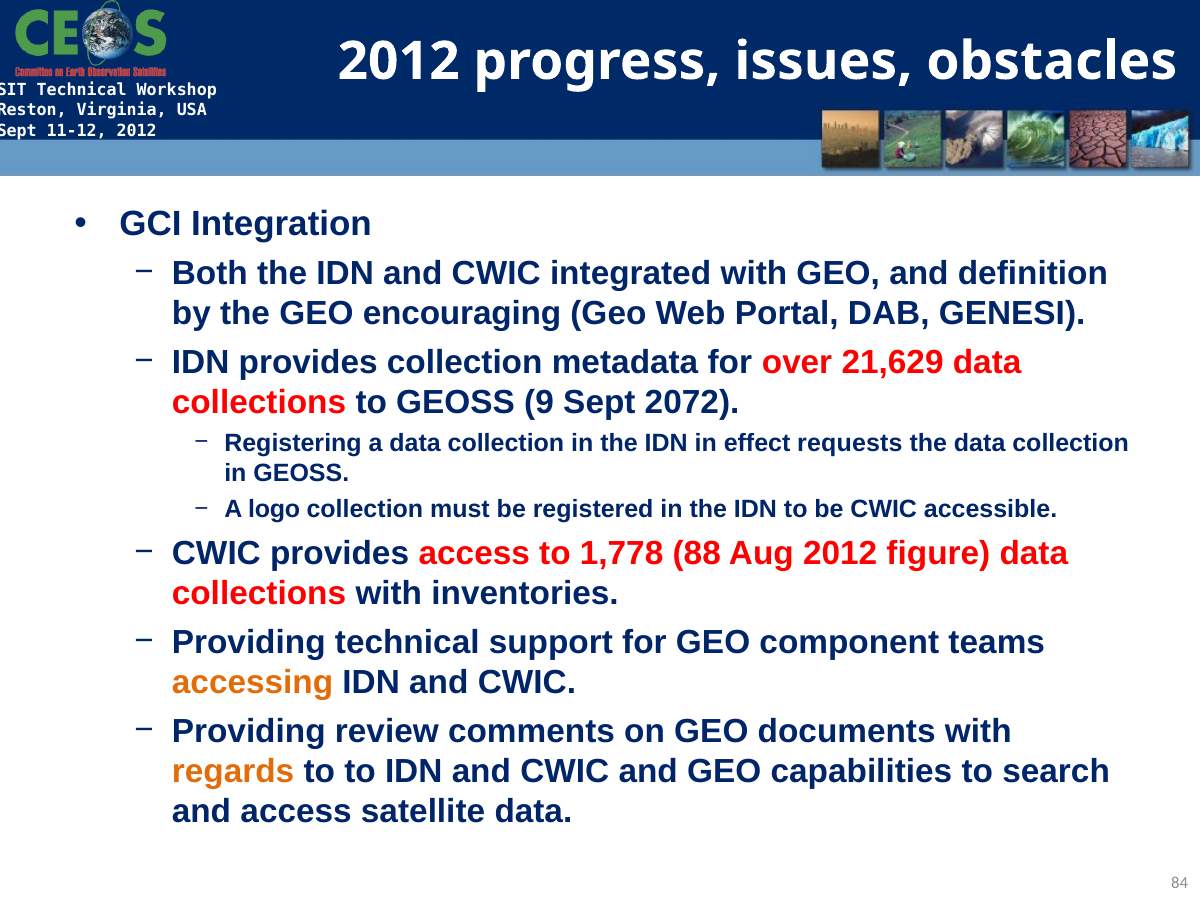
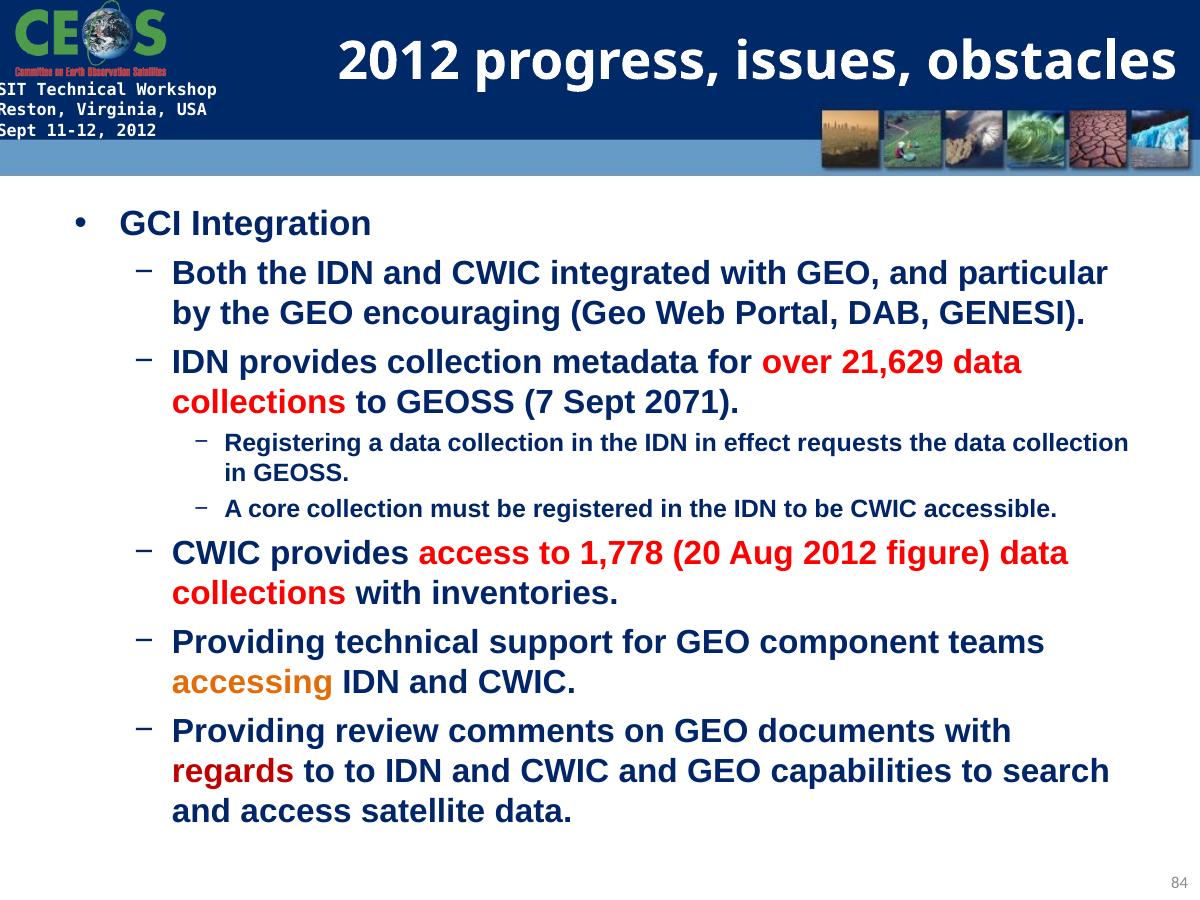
definition: definition -> particular
9: 9 -> 7
2072: 2072 -> 2071
logo: logo -> core
88: 88 -> 20
regards colour: orange -> red
